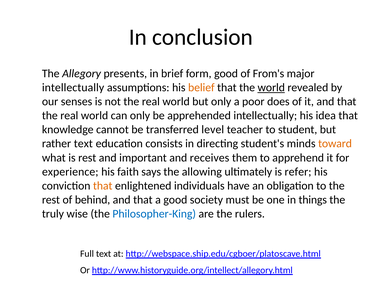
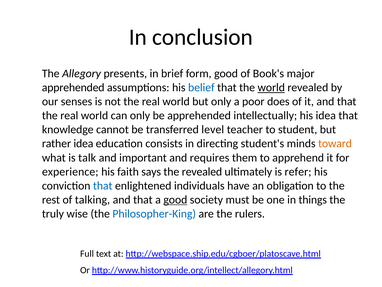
From's: From's -> Book's
intellectually at (73, 87): intellectually -> apprehended
belief colour: orange -> blue
rather text: text -> idea
is rest: rest -> talk
receives: receives -> requires
the allowing: allowing -> revealed
that at (103, 185) colour: orange -> blue
behind: behind -> talking
good at (175, 199) underline: none -> present
